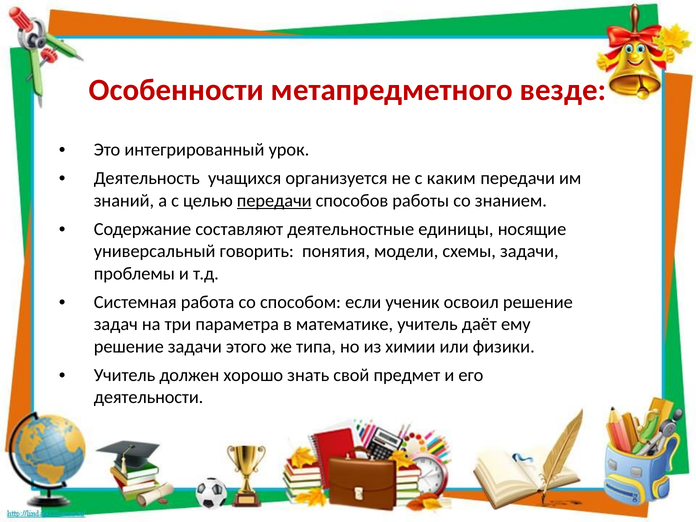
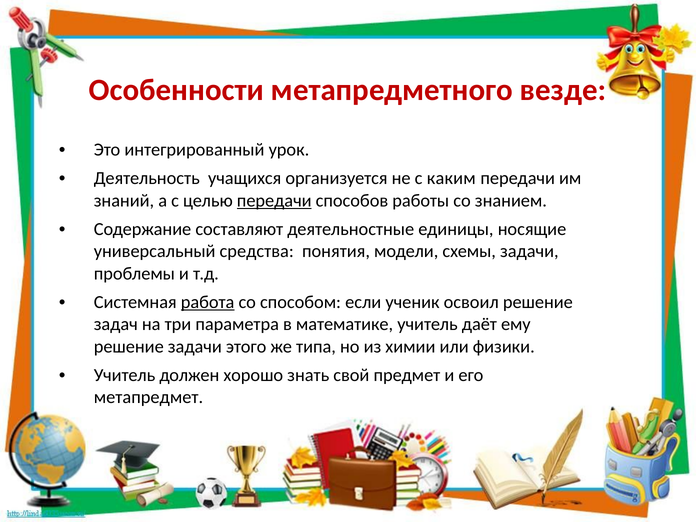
говорить: говорить -> средства
работа underline: none -> present
деятельности: деятельности -> метапредмет
